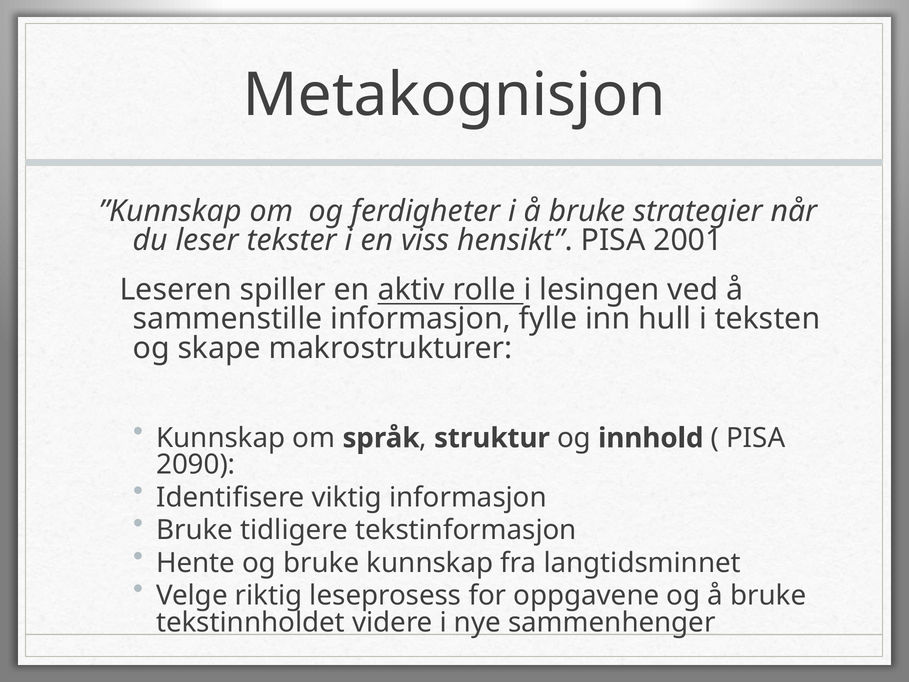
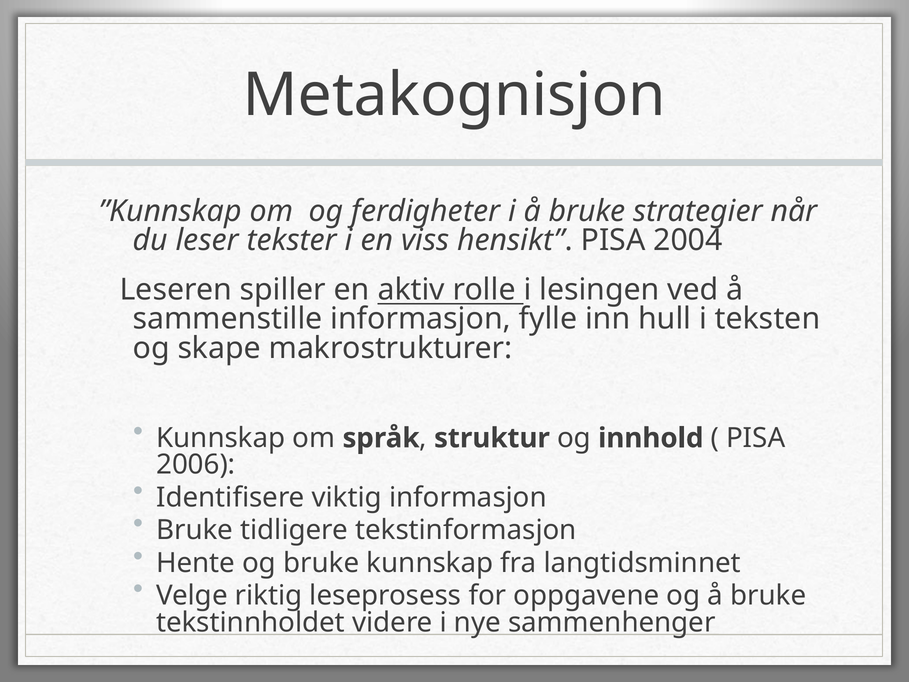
2001: 2001 -> 2004
2090: 2090 -> 2006
